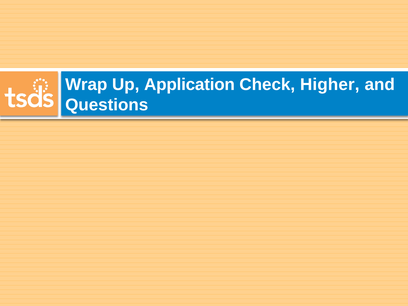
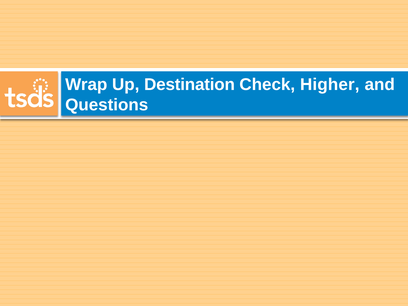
Application: Application -> Destination
